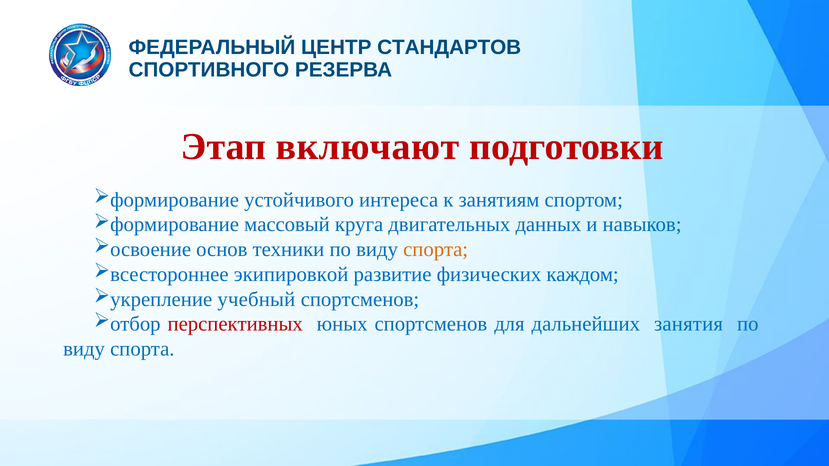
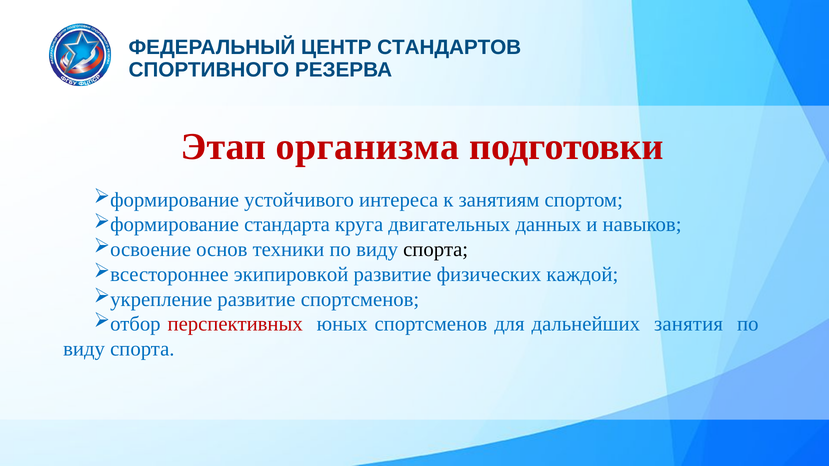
включают: включают -> организма
массовый: массовый -> стандарта
спорта at (436, 250) colour: orange -> black
каждом: каждом -> каждой
учебный at (256, 299): учебный -> развитие
